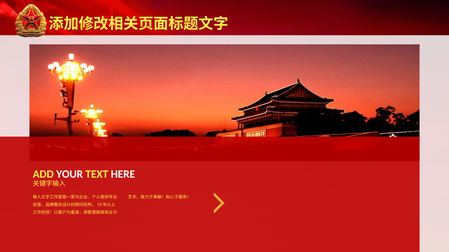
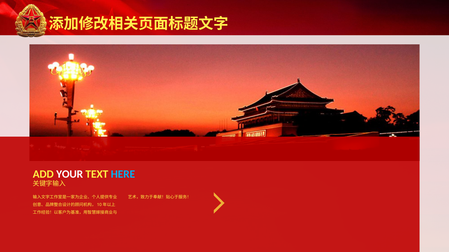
HERE colour: white -> light blue
